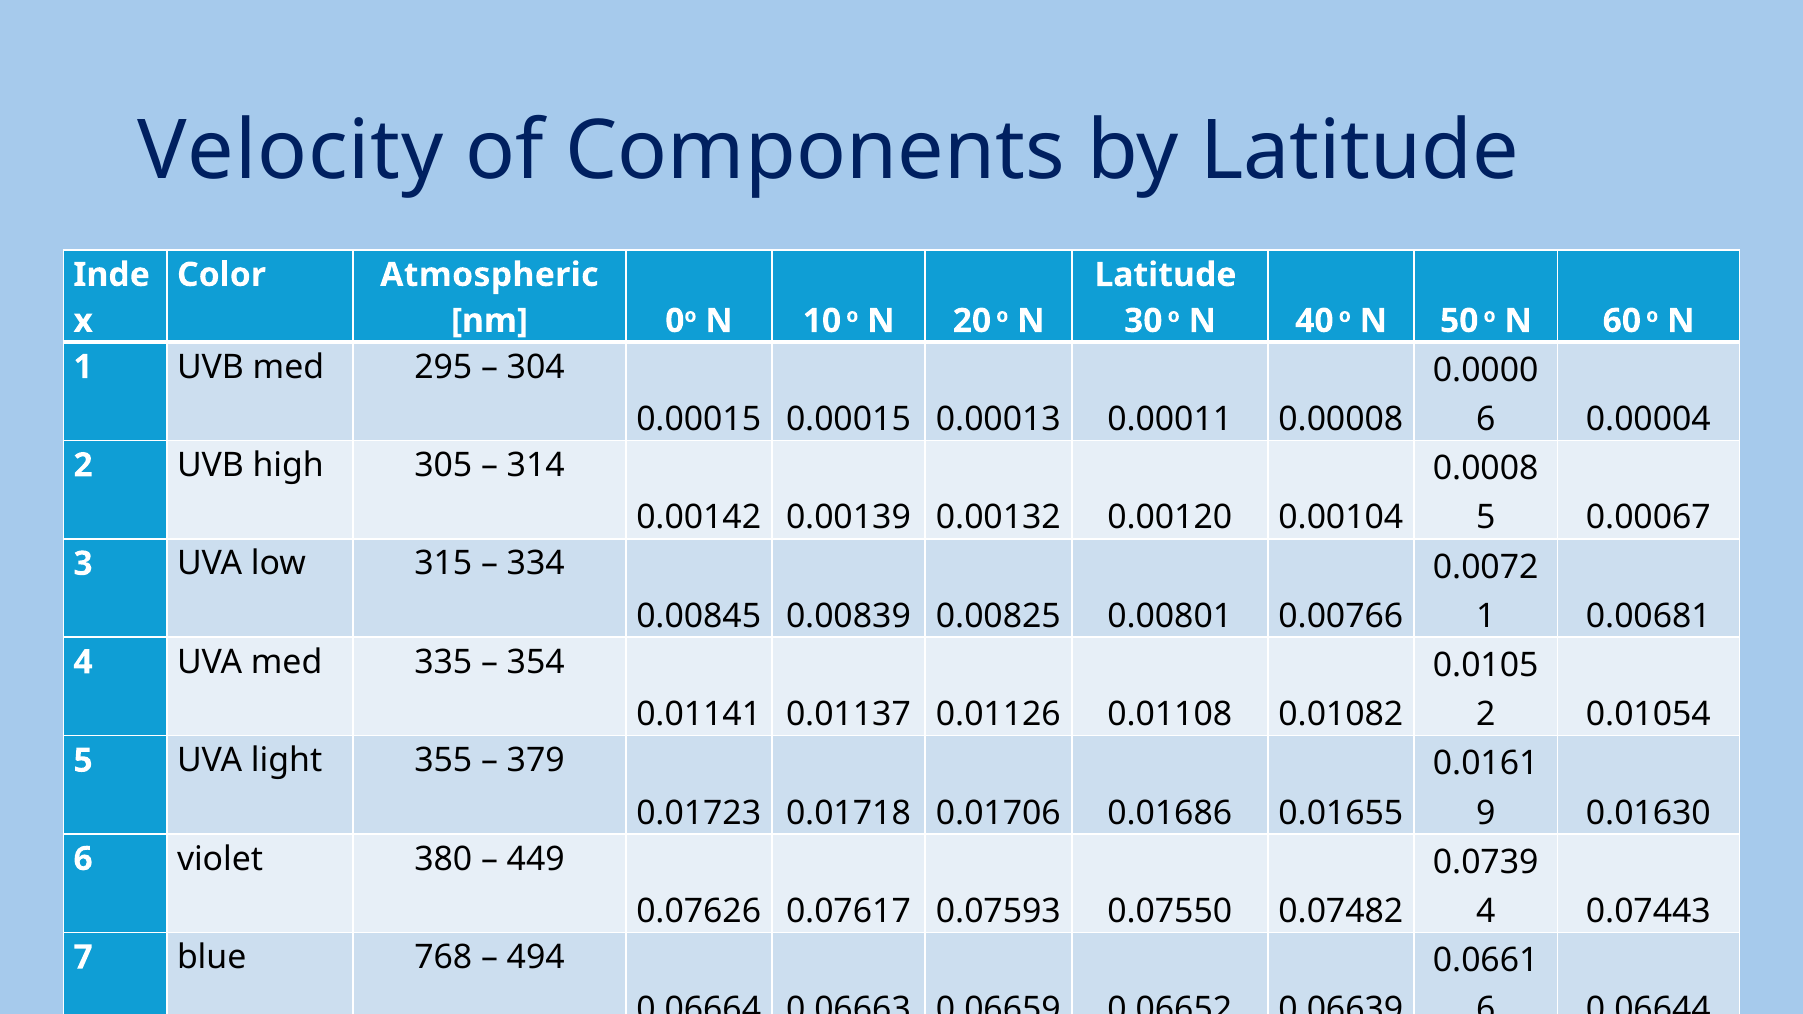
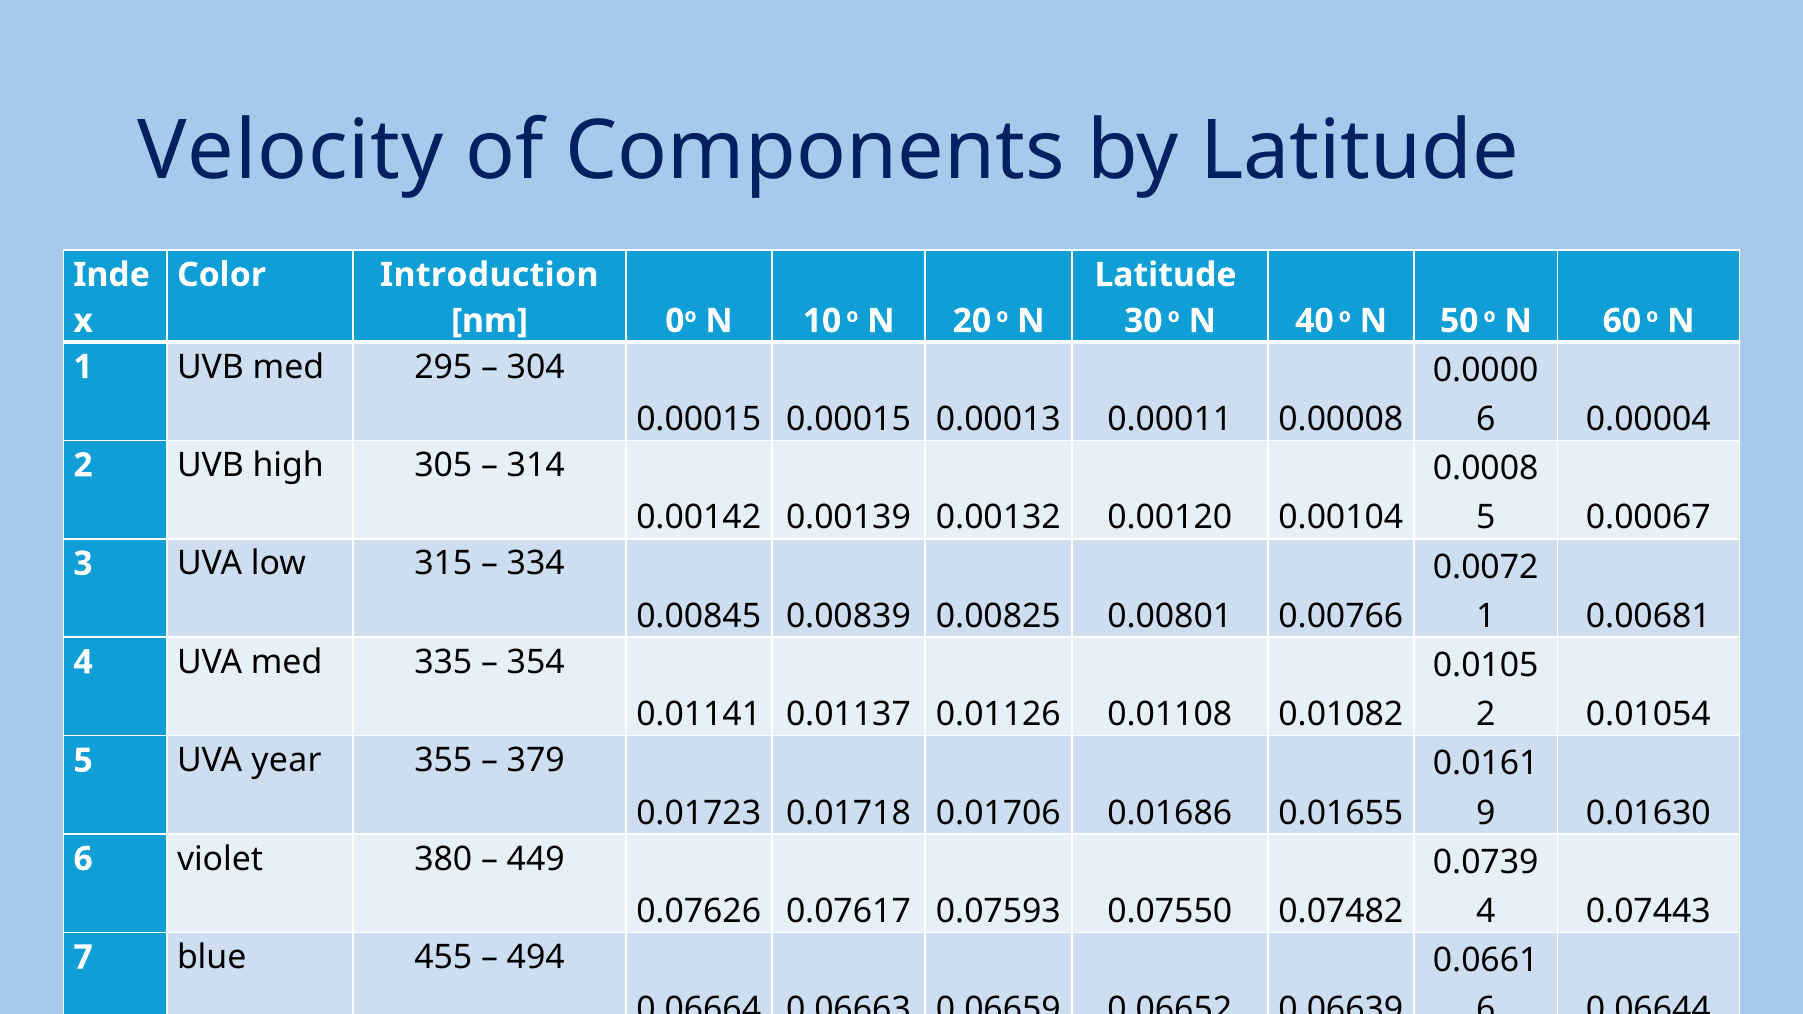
Atmospheric: Atmospheric -> Introduction
light: light -> year
768: 768 -> 455
